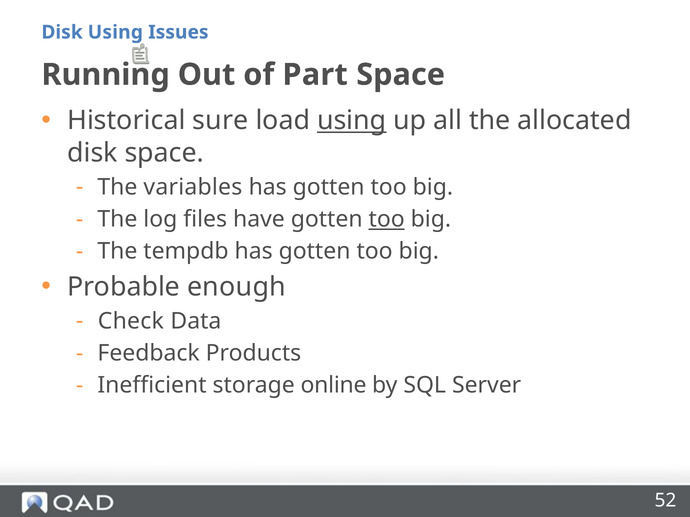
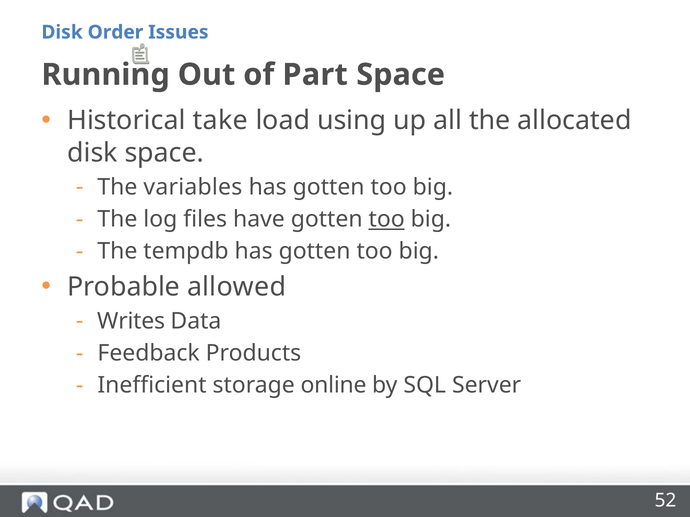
Disk Using: Using -> Order
sure: sure -> take
using at (352, 121) underline: present -> none
enough: enough -> allowed
Check: Check -> Writes
